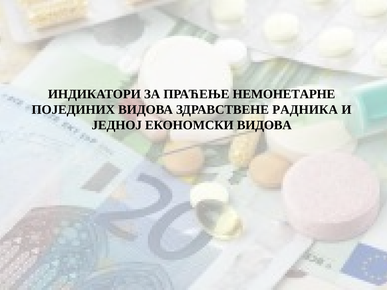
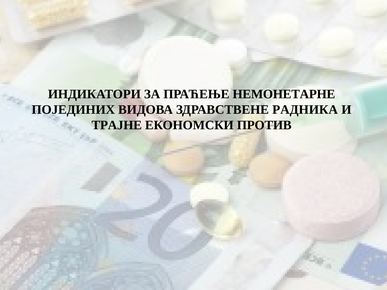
ЈЕДНОЈ: ЈЕДНОЈ -> ТРАЈНЕ
ЕКОНОМСКИ ВИДОВА: ВИДОВА -> ПРОТИВ
